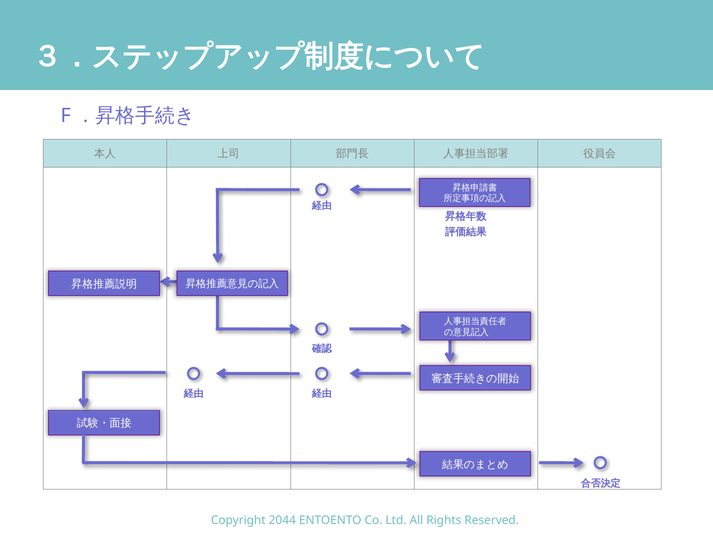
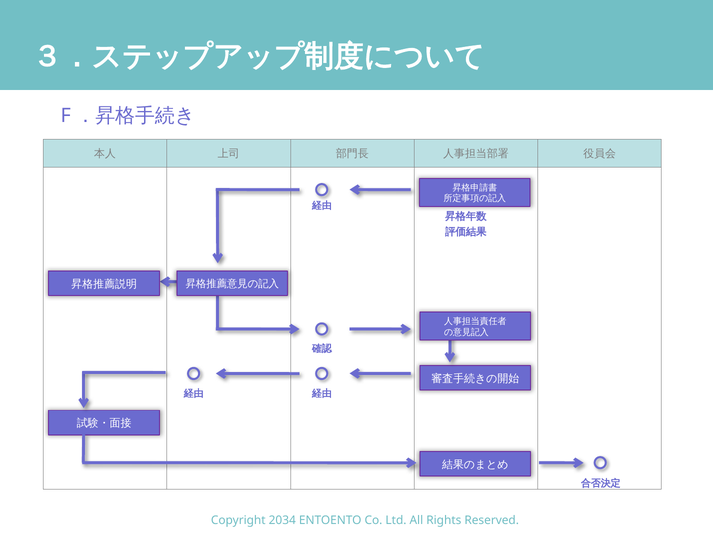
2044: 2044 -> 2034
